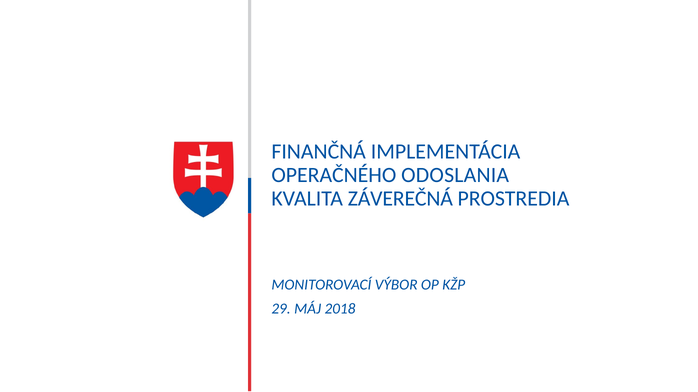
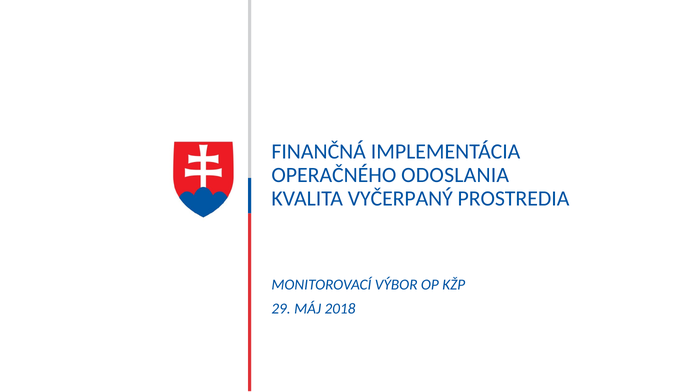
ZÁVEREČNÁ: ZÁVEREČNÁ -> VYČERPANÝ
